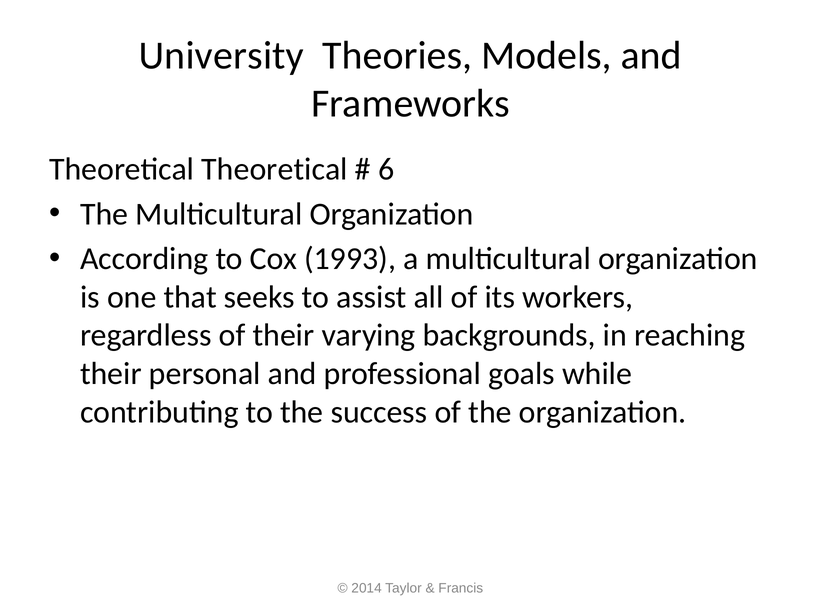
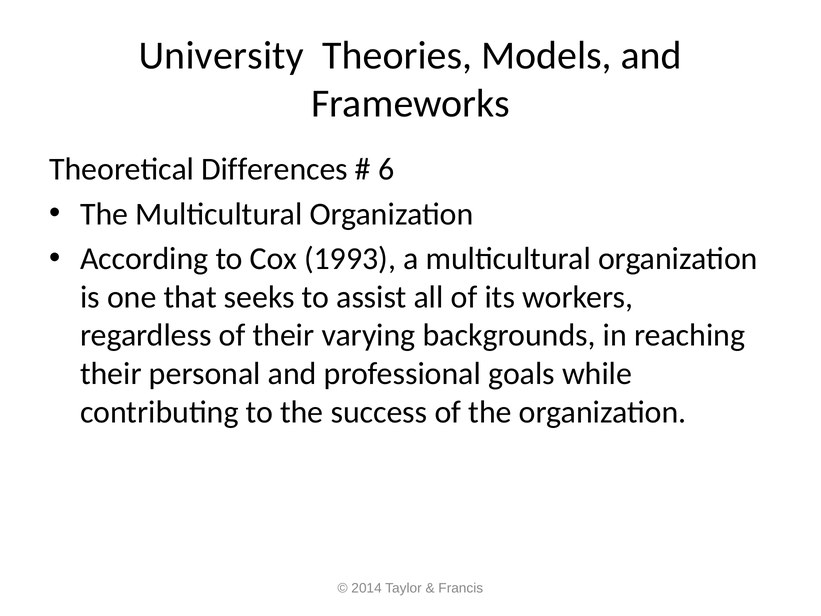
Theoretical Theoretical: Theoretical -> Differences
